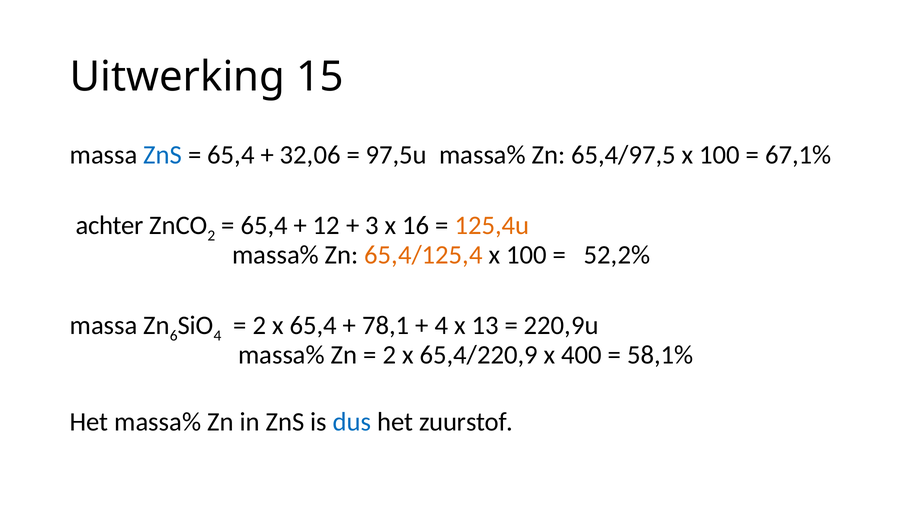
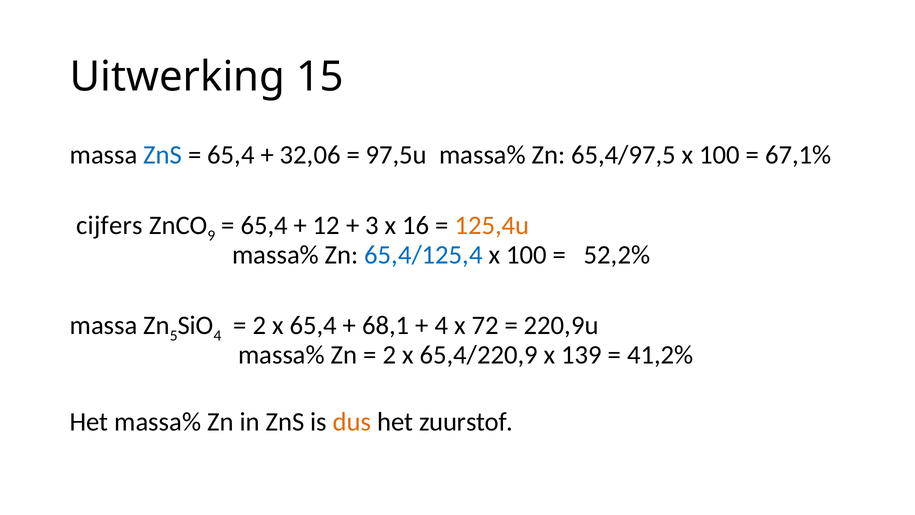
achter: achter -> cijfers
2 at (211, 235): 2 -> 9
65,4/125,4 colour: orange -> blue
6: 6 -> 5
78,1: 78,1 -> 68,1
13: 13 -> 72
400: 400 -> 139
58,1%: 58,1% -> 41,2%
dus colour: blue -> orange
